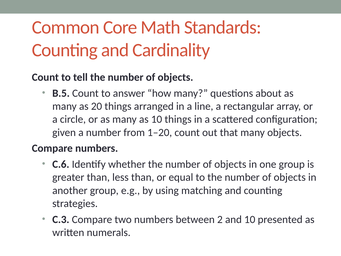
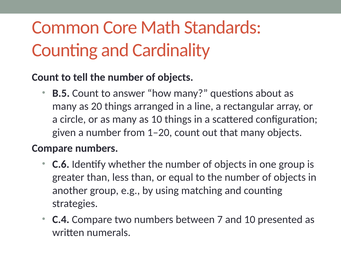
C.3: C.3 -> C.4
2: 2 -> 7
